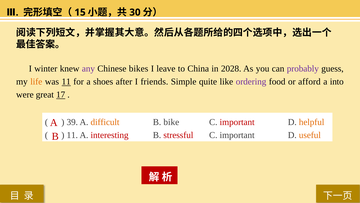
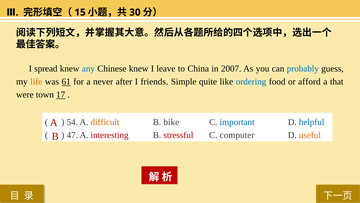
winter: winter -> spread
any colour: purple -> blue
Chinese bikes: bikes -> knew
2028: 2028 -> 2007
probably colour: purple -> blue
was 11: 11 -> 61
shoes: shoes -> never
ordering colour: purple -> blue
into: into -> that
great: great -> town
39: 39 -> 54
important at (237, 122) colour: red -> blue
helpful colour: orange -> blue
11 at (72, 135): 11 -> 47
important at (237, 135): important -> computer
